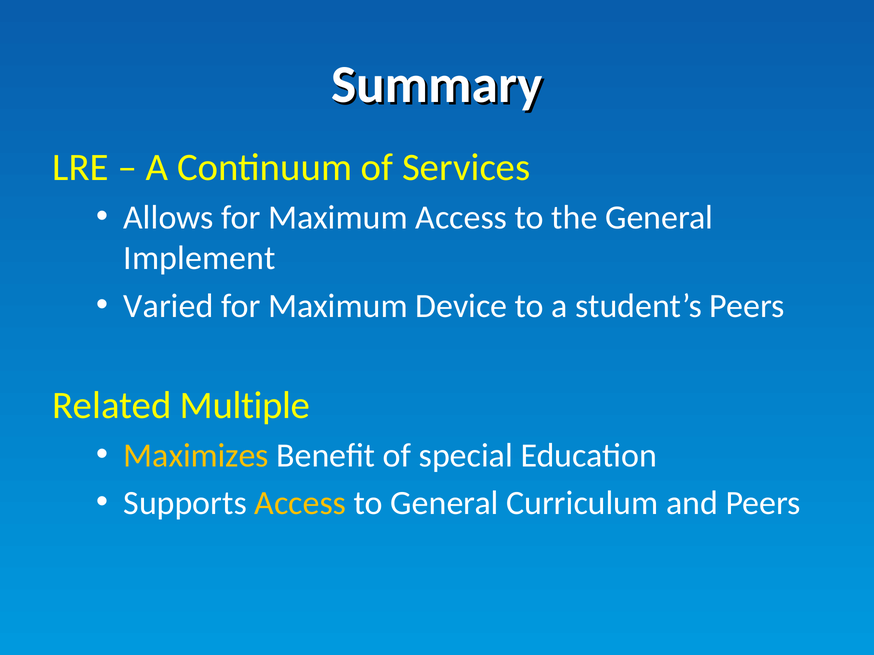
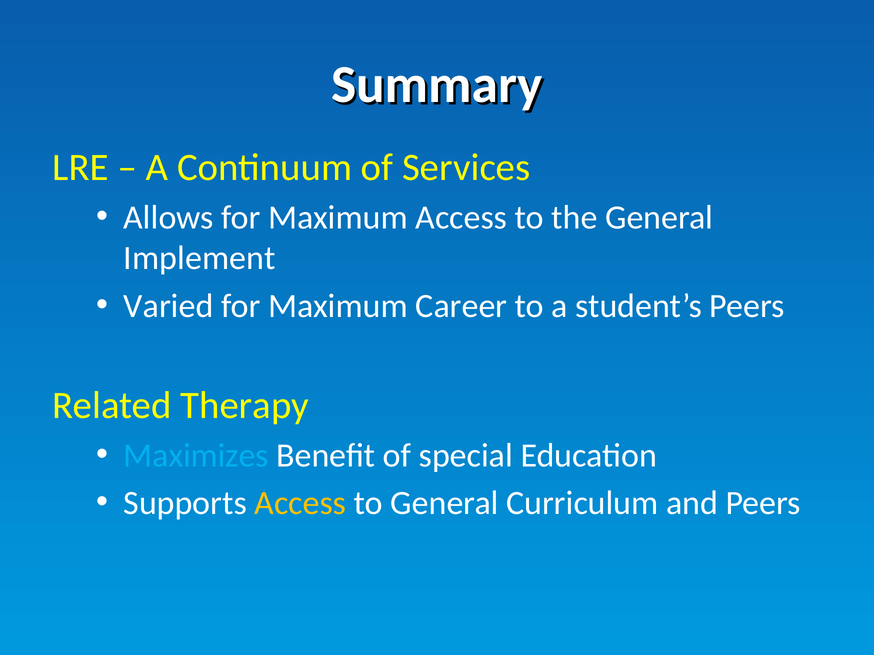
Device: Device -> Career
Multiple: Multiple -> Therapy
Maximizes colour: yellow -> light blue
